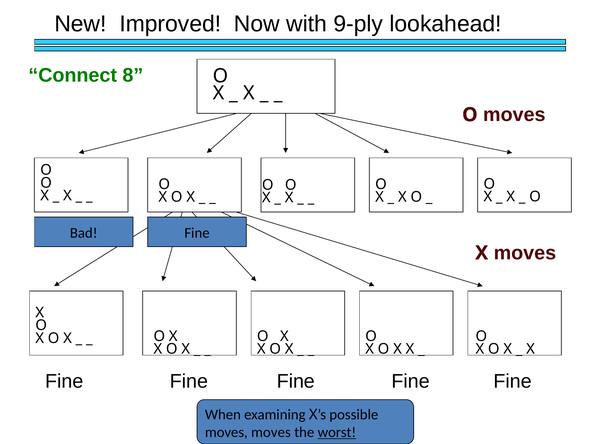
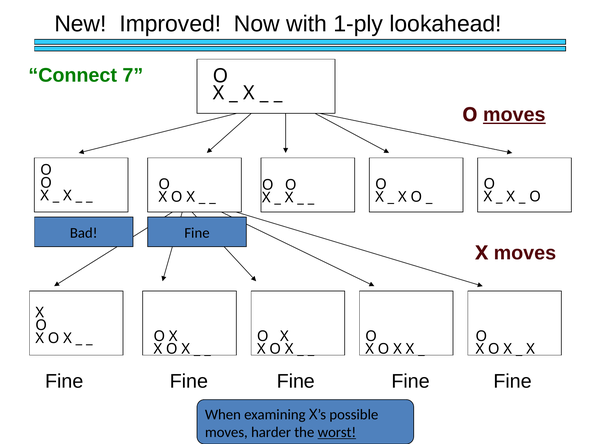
9-ply: 9-ply -> 1-ply
8: 8 -> 7
moves at (514, 115) underline: none -> present
moves moves: moves -> harder
